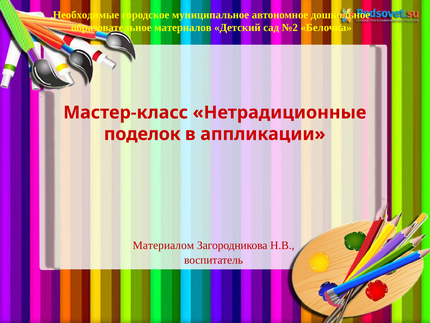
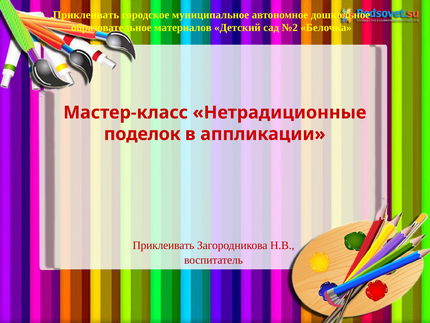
Необходимые at (86, 15): Необходимые -> Приклеивать
Материалом at (163, 245): Материалом -> Приклеивать
